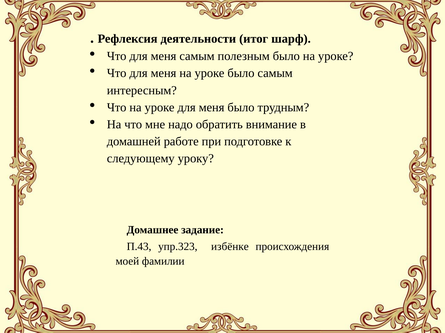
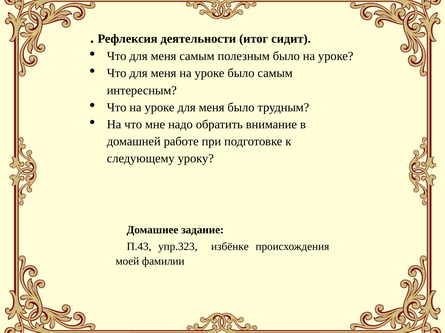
шарф: шарф -> сидит
